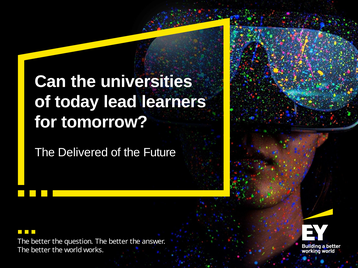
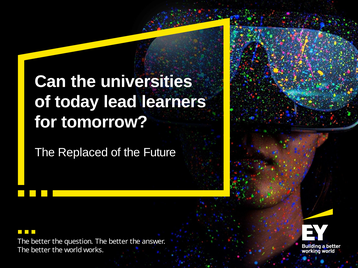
Delivered: Delivered -> Replaced
